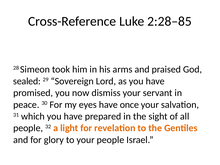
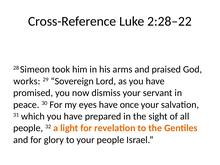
2:28–85: 2:28–85 -> 2:28–22
sealed: sealed -> works
